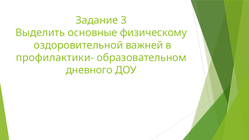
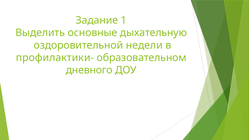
3: 3 -> 1
физическому: физическому -> дыхательную
важней: важней -> недели
